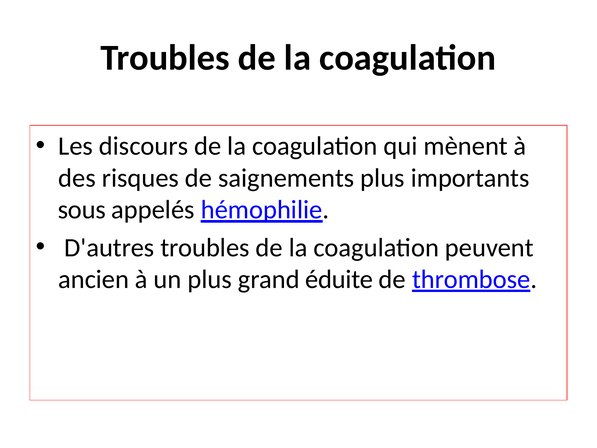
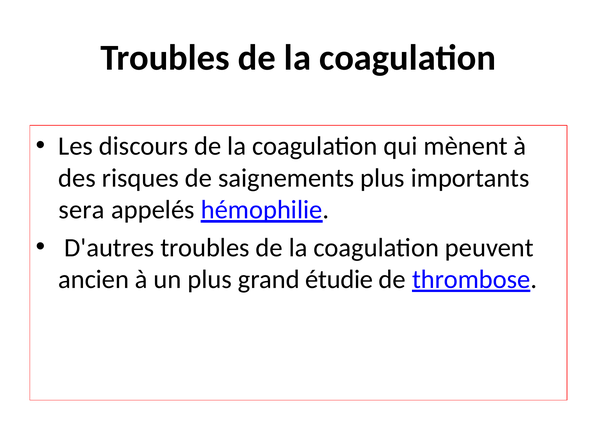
sous: sous -> sera
éduite: éduite -> étudie
